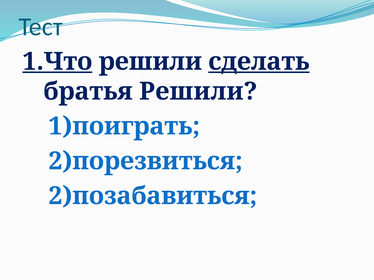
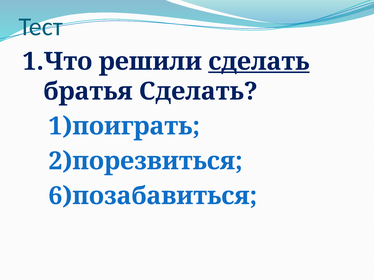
1.Что underline: present -> none
братья Решили: Решили -> Сделать
2)позабавиться: 2)позабавиться -> 6)позабавиться
